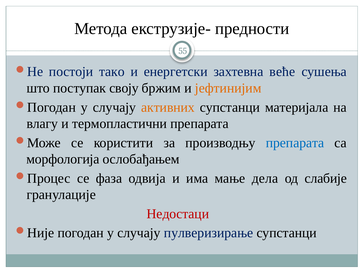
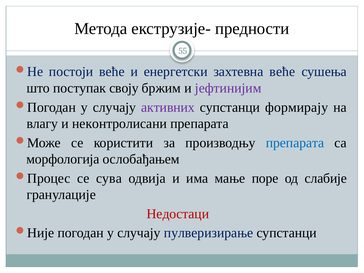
постоји тако: тако -> веће
јефтинијим colour: orange -> purple
активних colour: orange -> purple
материјала: материјала -> формирају
термопластични: термопластични -> неконтролисани
фаза: фаза -> сува
дела: дела -> поре
